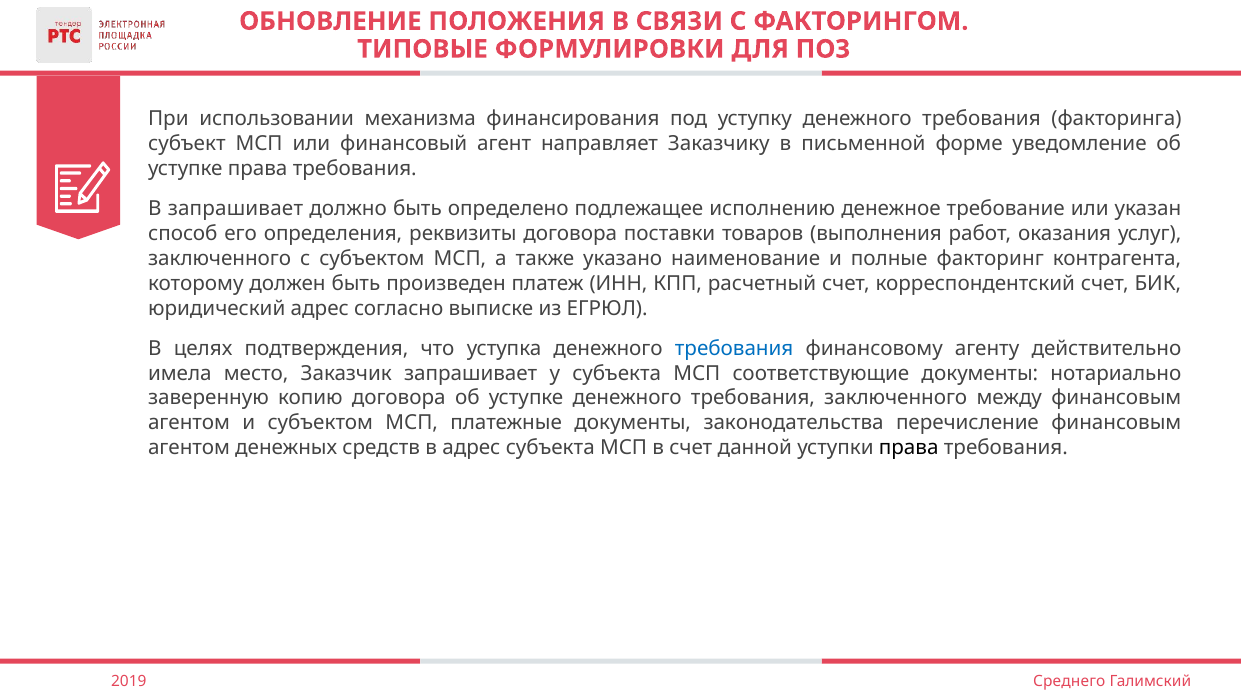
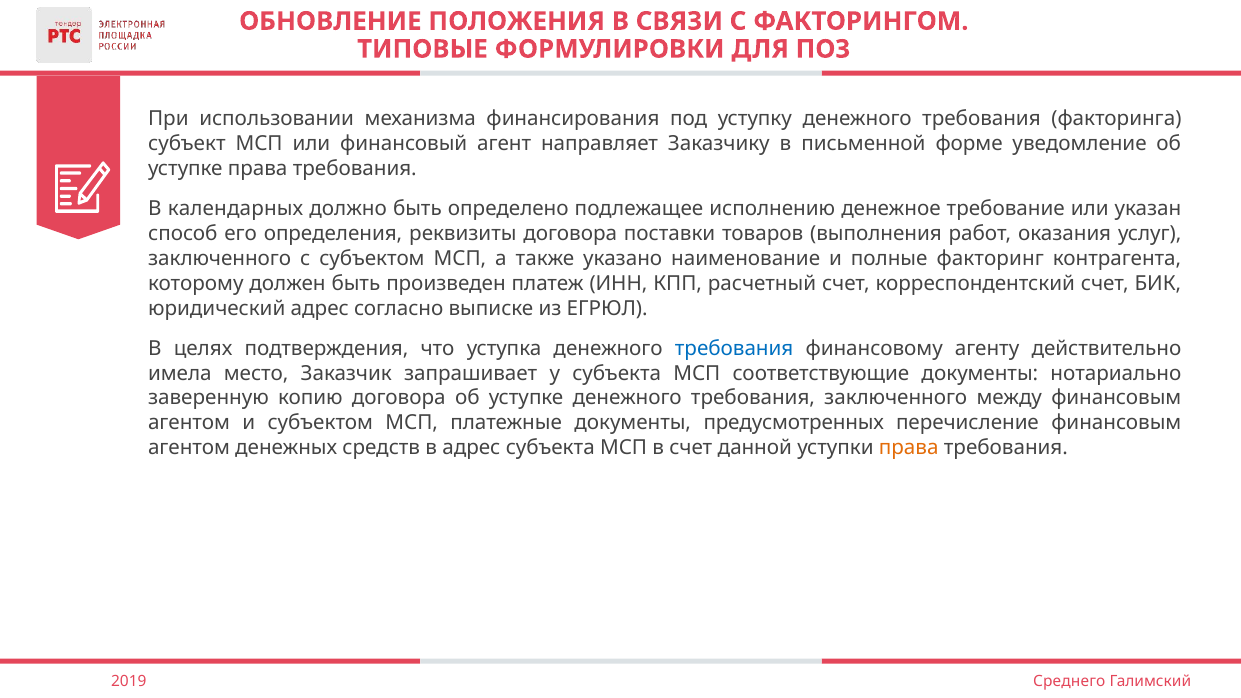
В запрашивает: запрашивает -> календарных
законодательства: законодательства -> предусмотренных
права at (909, 448) colour: black -> orange
